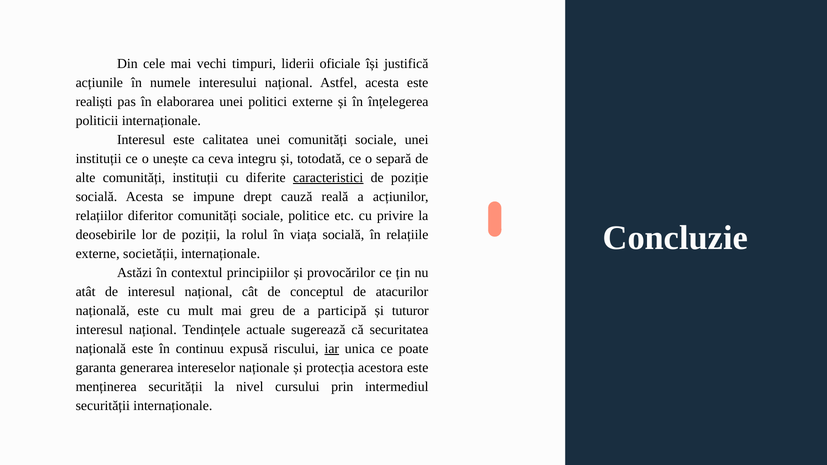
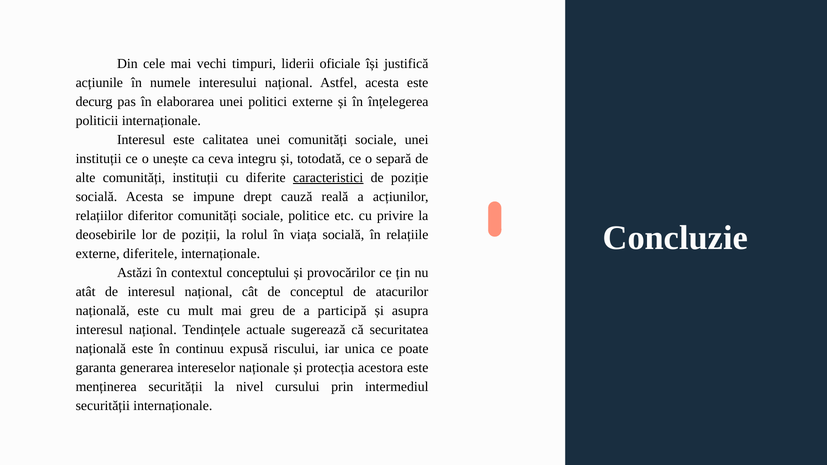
realiști: realiști -> decurg
societății: societății -> diferitele
principiilor: principiilor -> conceptului
tuturor: tuturor -> asupra
iar underline: present -> none
